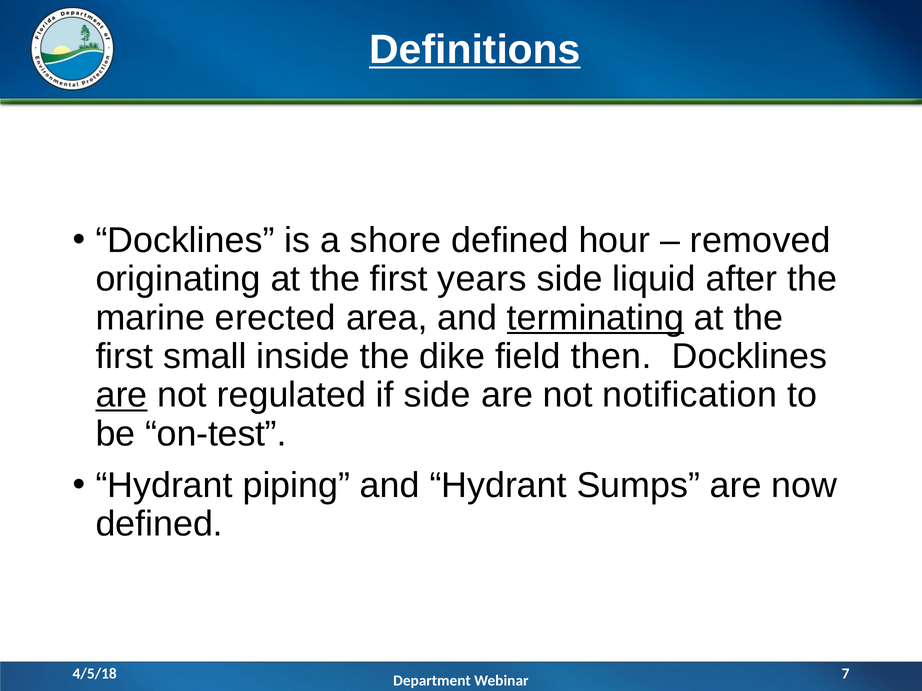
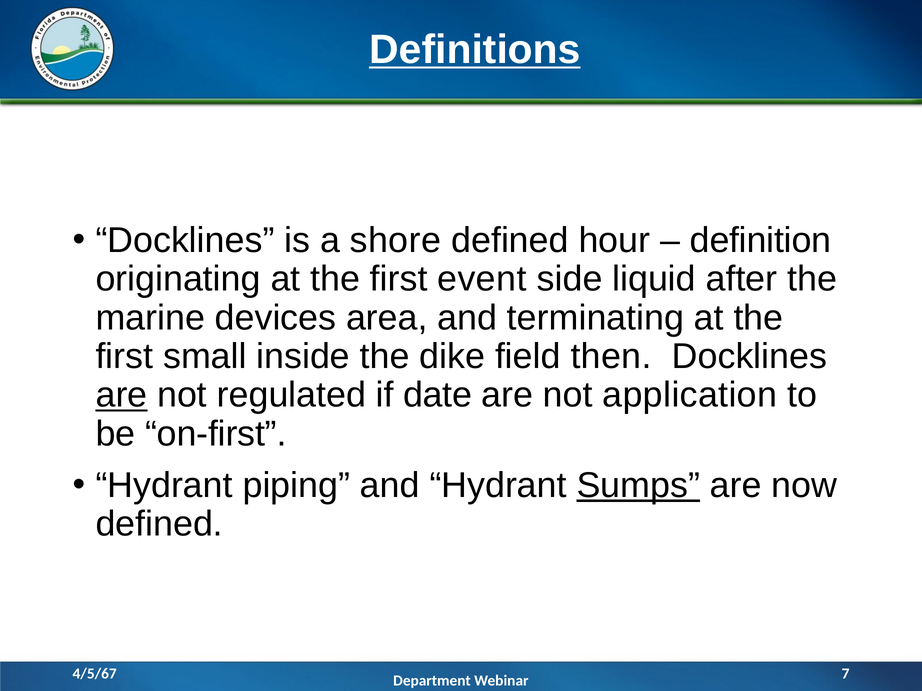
removed: removed -> definition
years: years -> event
erected: erected -> devices
terminating underline: present -> none
if side: side -> date
notification: notification -> application
on-test: on-test -> on-first
Sumps underline: none -> present
4/5/18: 4/5/18 -> 4/5/67
